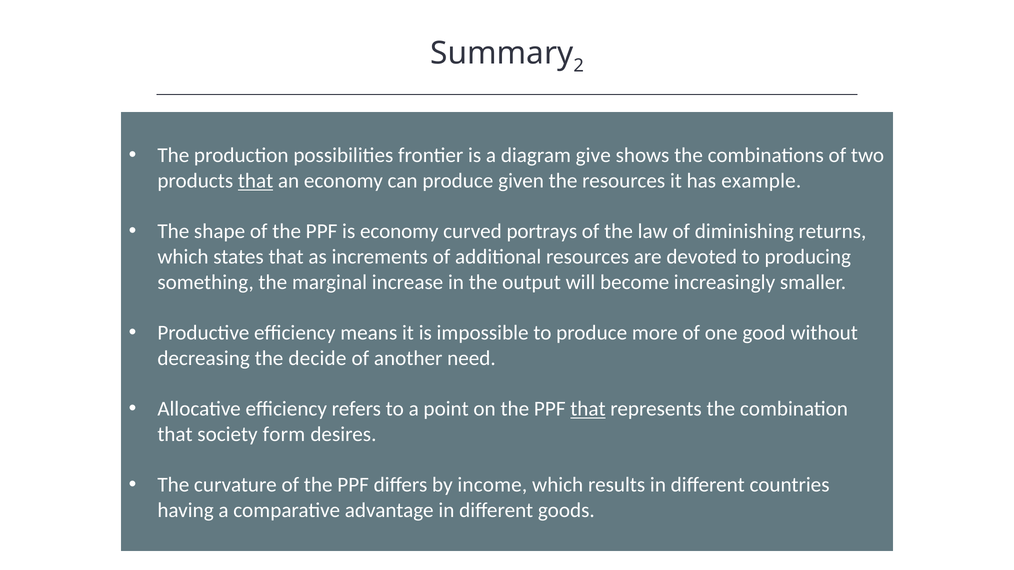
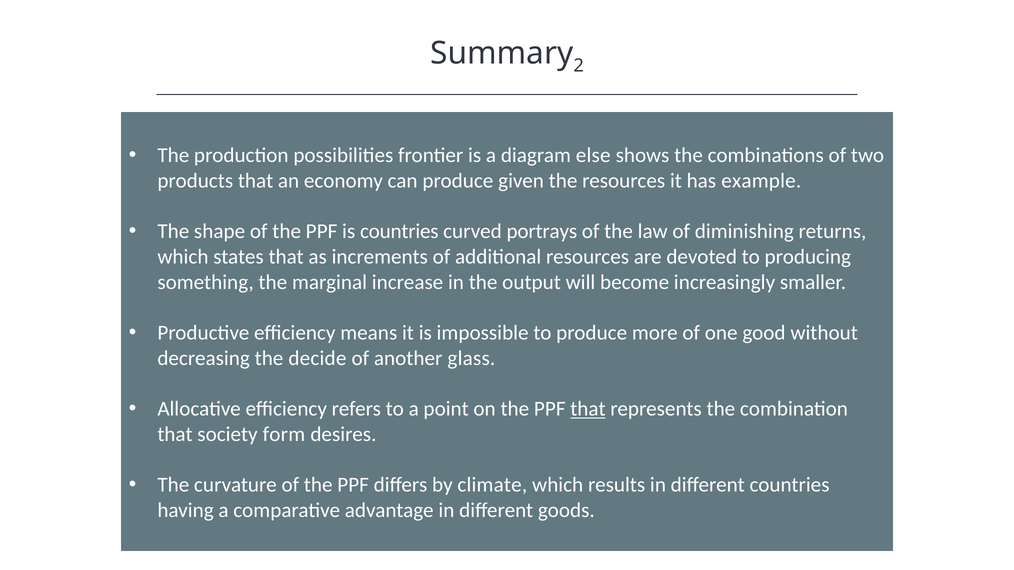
give: give -> else
that at (256, 181) underline: present -> none
is economy: economy -> countries
need: need -> glass
income: income -> climate
